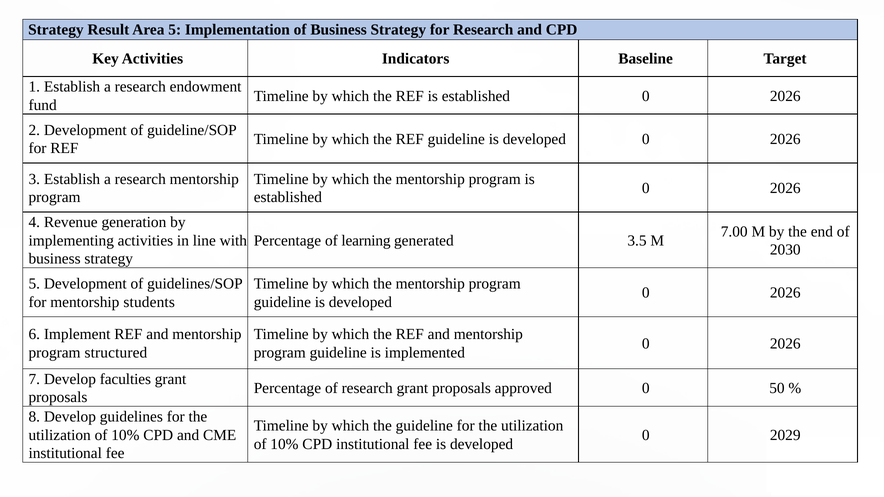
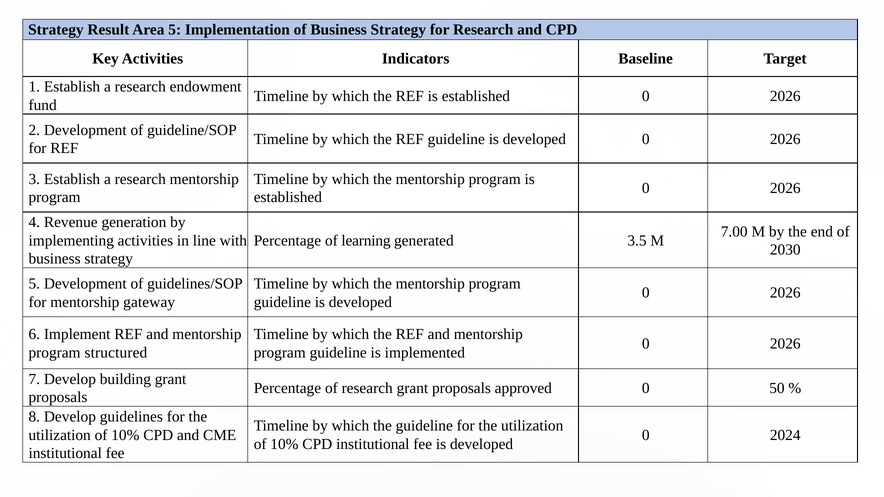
students: students -> gateway
faculties: faculties -> building
2029: 2029 -> 2024
